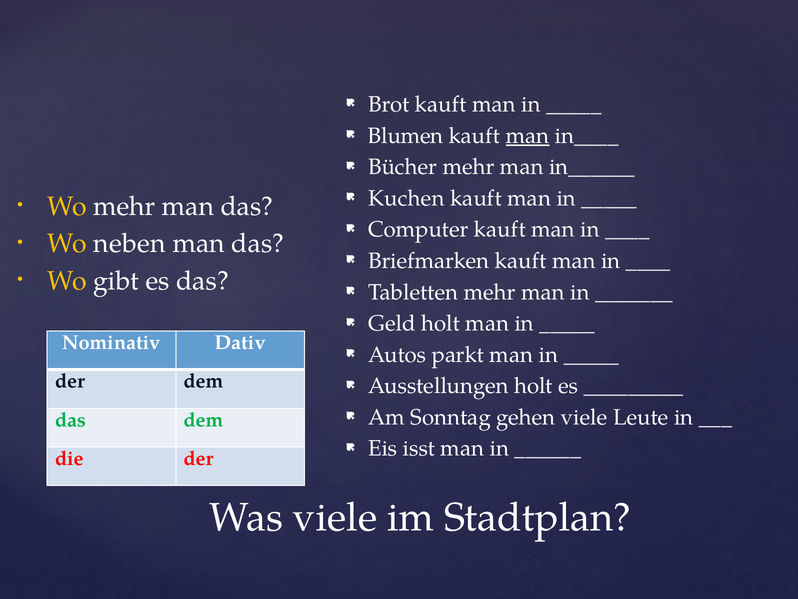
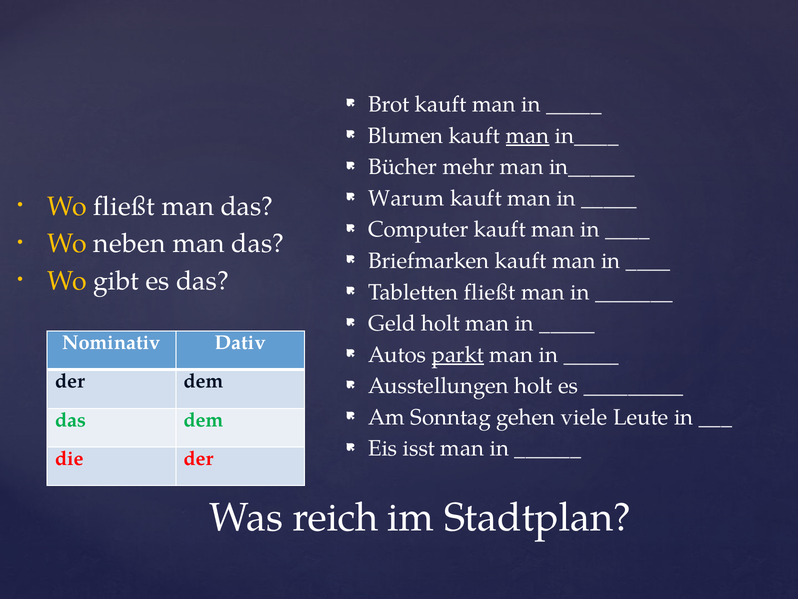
Kuchen: Kuchen -> Warum
Wo mehr: mehr -> fließt
Tabletten mehr: mehr -> fließt
parkt underline: none -> present
Was viele: viele -> reich
